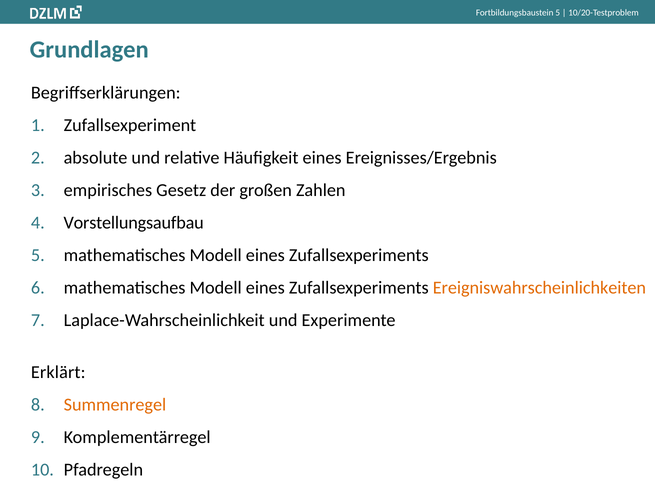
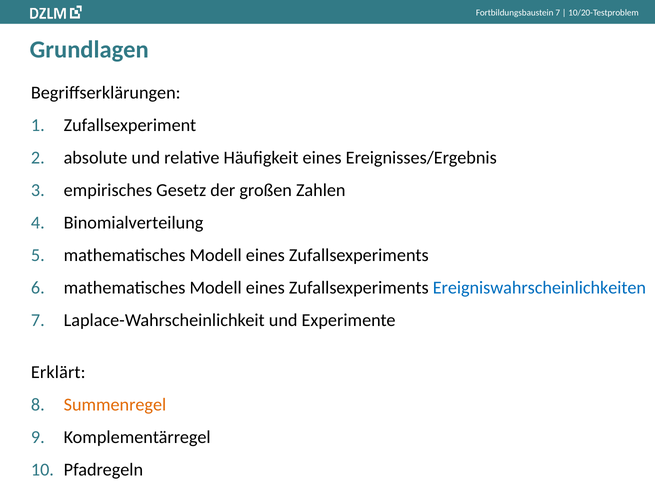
Fortbildungsbaustein 5: 5 -> 7
Vorstellungsaufbau: Vorstellungsaufbau -> Binomialverteilung
Ereigniswahrscheinlichkeiten colour: orange -> blue
